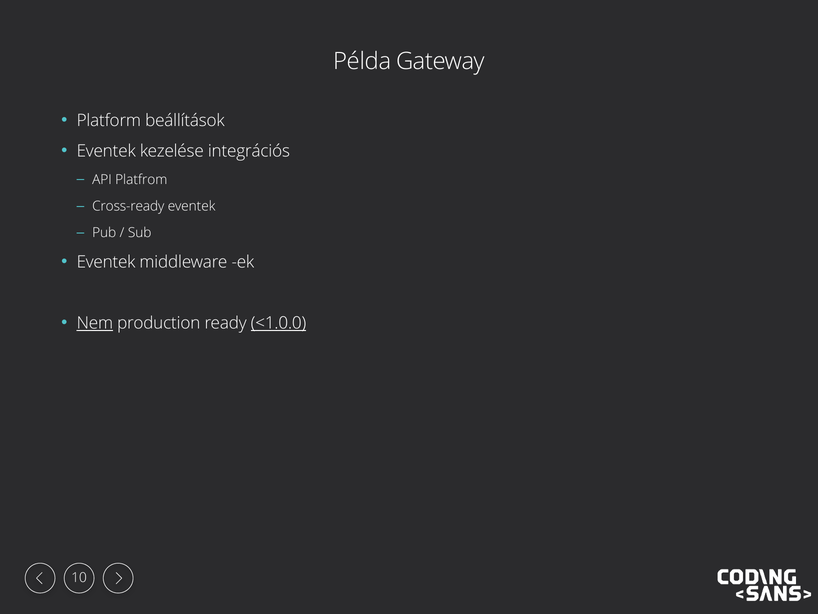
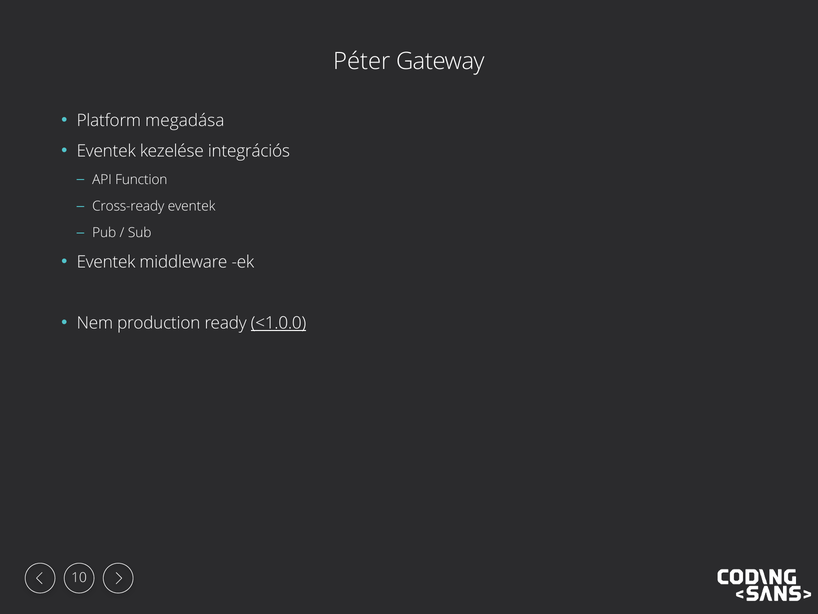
Példa: Példa -> Péter
beállítások: beállítások -> megadása
Platfrom: Platfrom -> Function
Nem underline: present -> none
